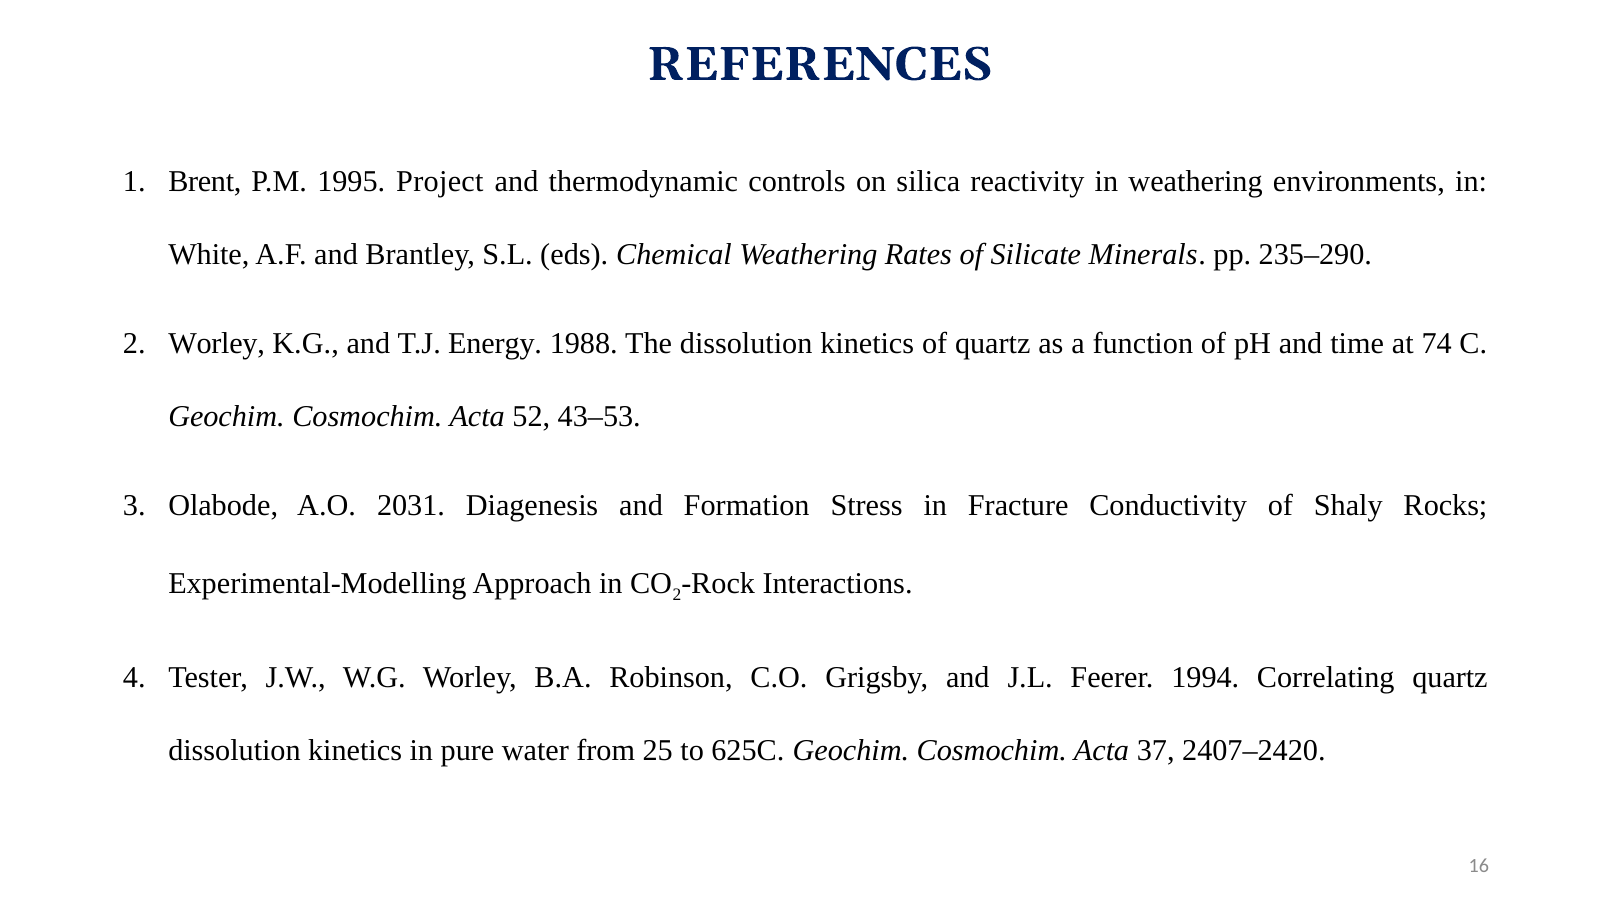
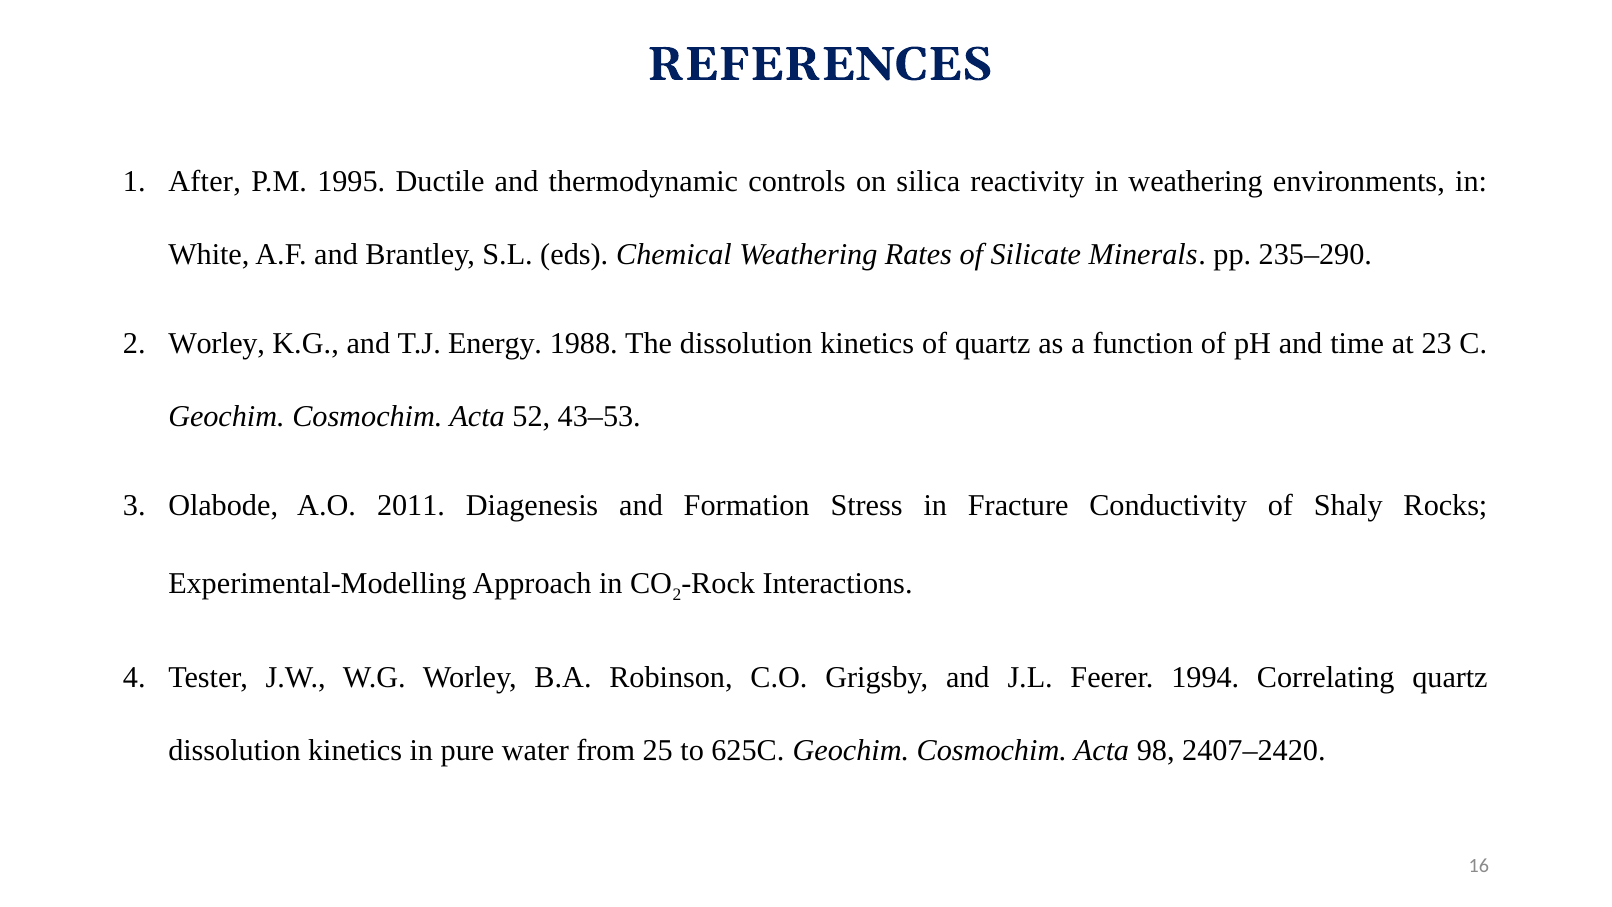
Brent: Brent -> After
Project: Project -> Ductile
74: 74 -> 23
2031: 2031 -> 2011
37: 37 -> 98
